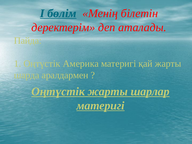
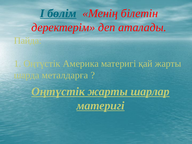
аралдармен: аралдармен -> металдарға
